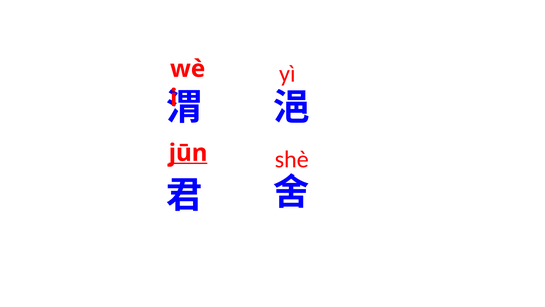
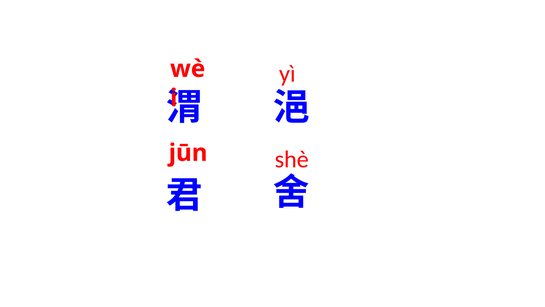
jūn underline: present -> none
